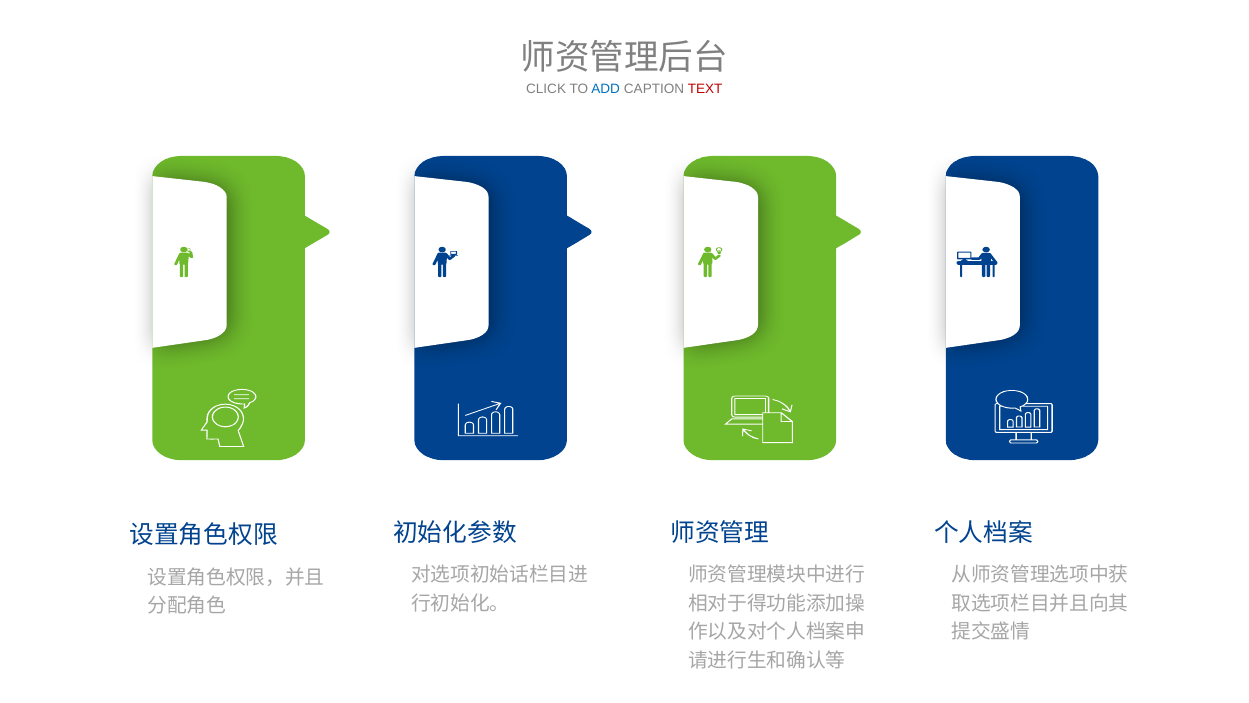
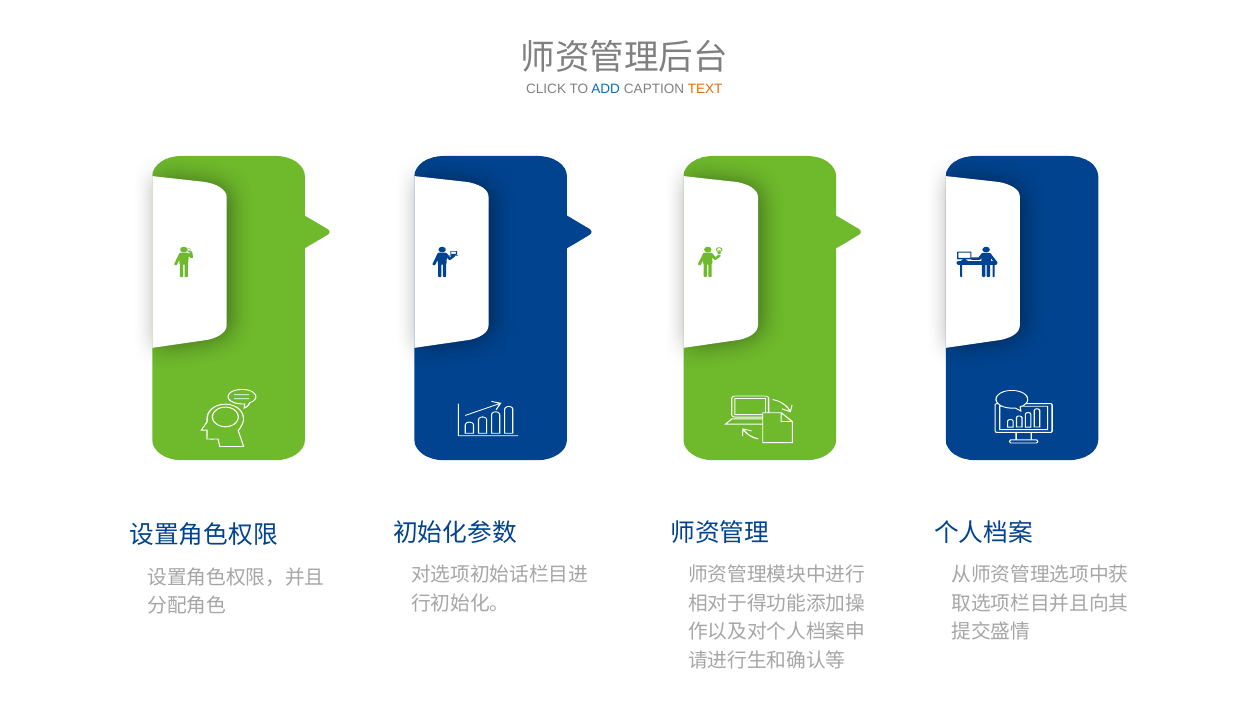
TEXT colour: red -> orange
